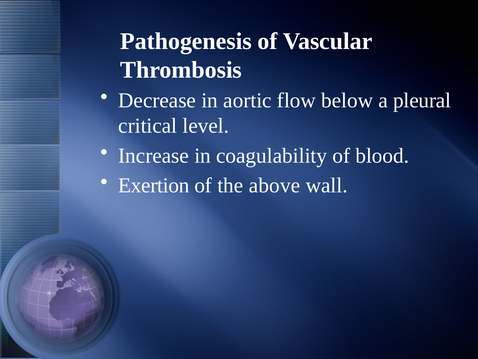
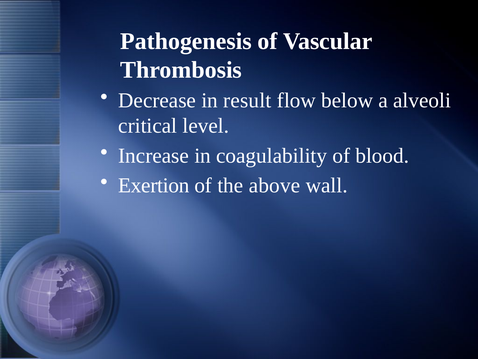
aortic: aortic -> result
pleural: pleural -> alveoli
